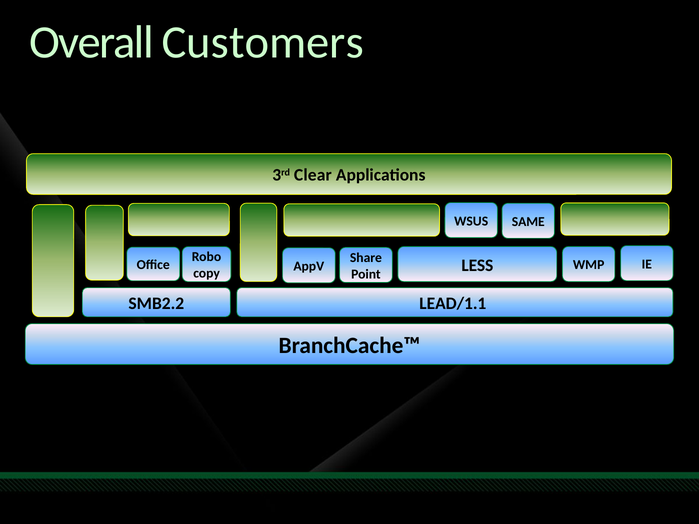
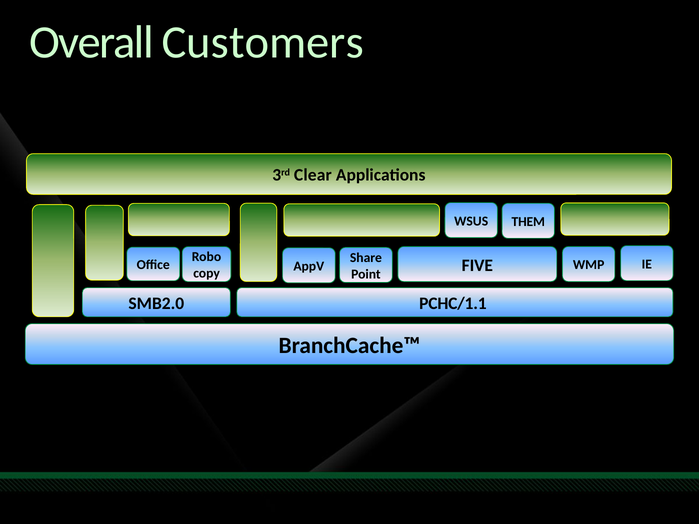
SAME: SAME -> THEM
LESS: LESS -> FIVE
SMB2.2: SMB2.2 -> SMB2.0
LEAD/1.1: LEAD/1.1 -> PCHC/1.1
